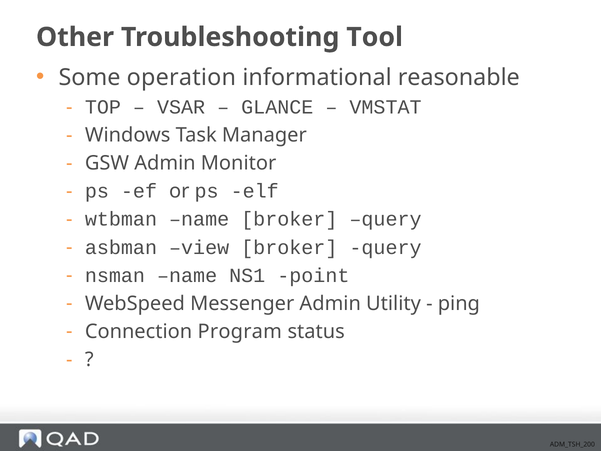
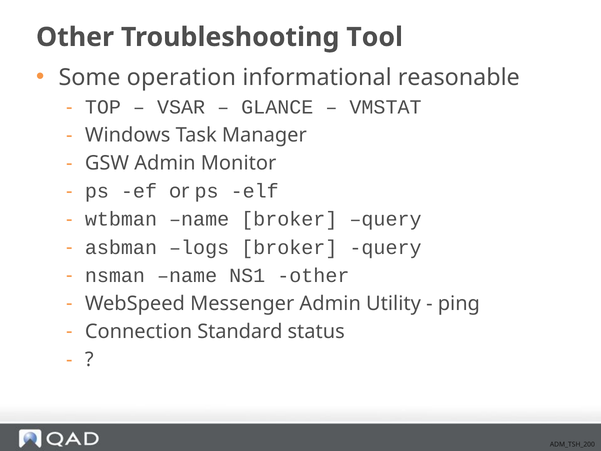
view: view -> logs
NS1 point: point -> other
Program: Program -> Standard
